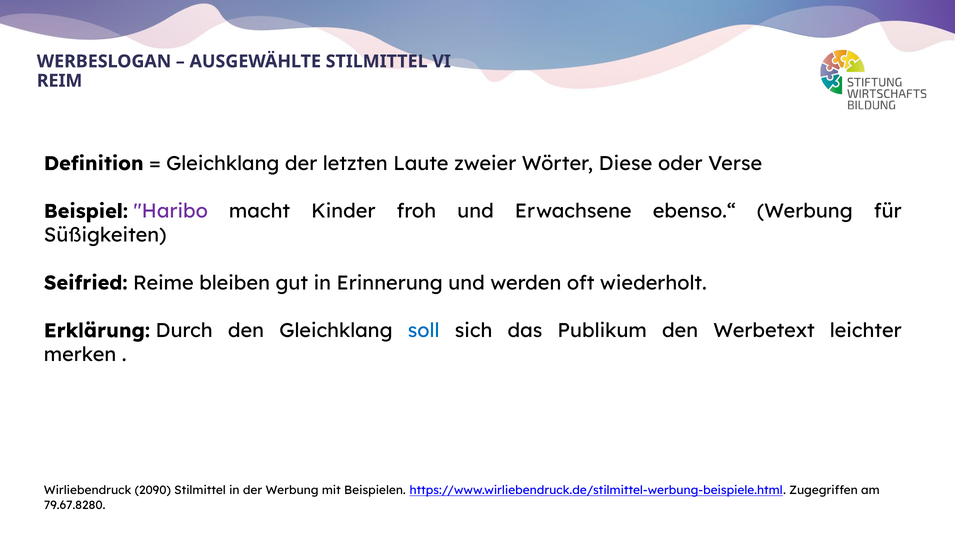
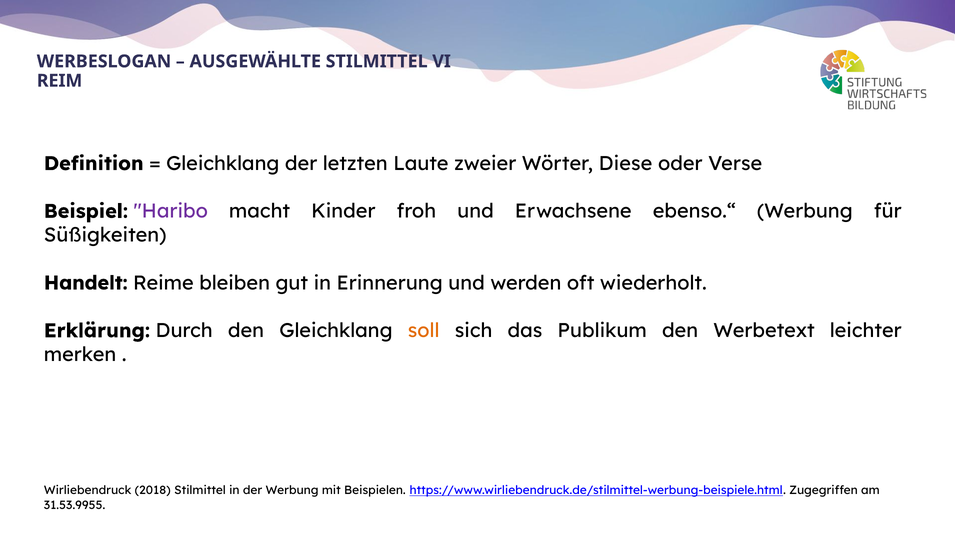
Seifried: Seifried -> Handelt
soll colour: blue -> orange
2090: 2090 -> 2018
79.67.8280: 79.67.8280 -> 31.53.9955
